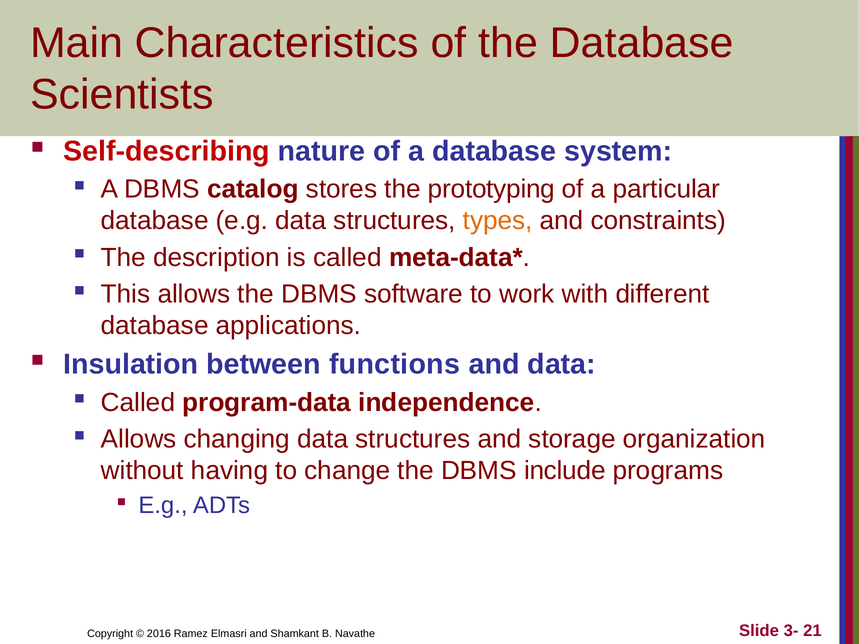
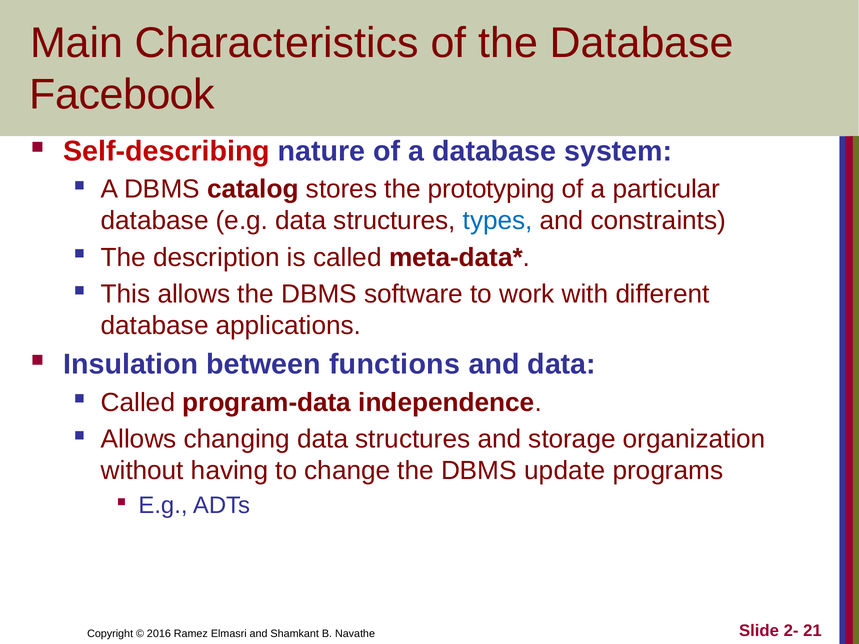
Scientists: Scientists -> Facebook
types colour: orange -> blue
include: include -> update
3-: 3- -> 2-
